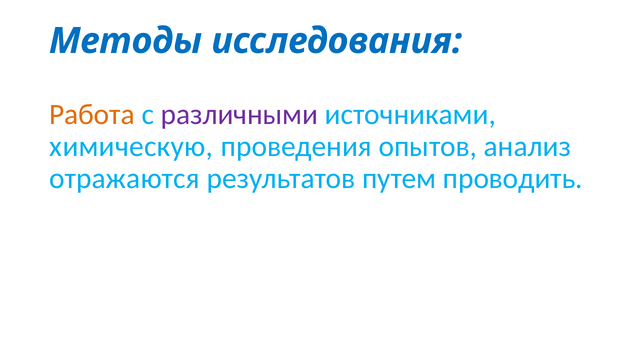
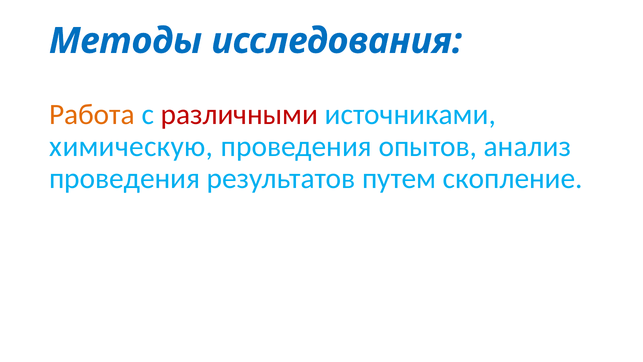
различными colour: purple -> red
отражаются at (124, 178): отражаются -> проведения
проводить: проводить -> скопление
